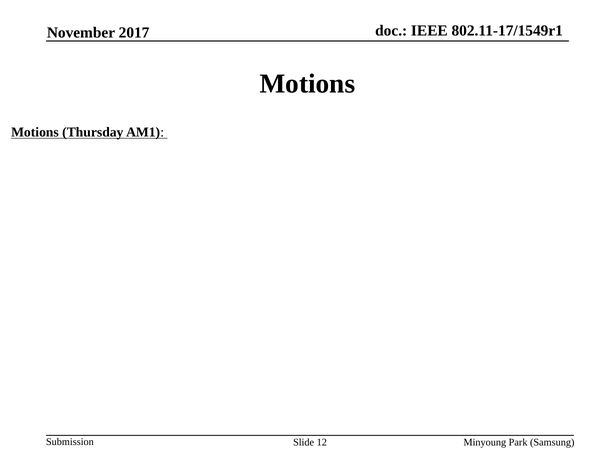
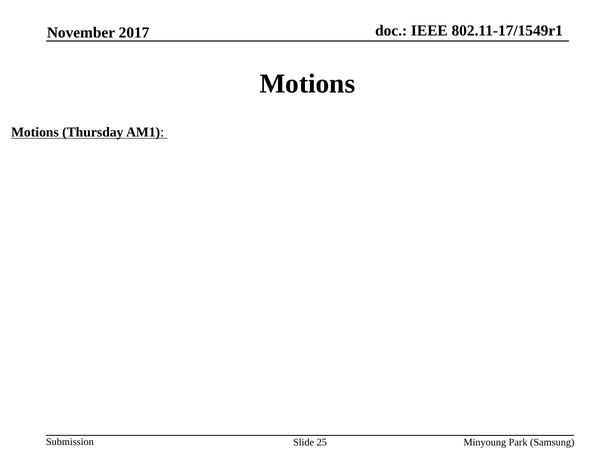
12: 12 -> 25
